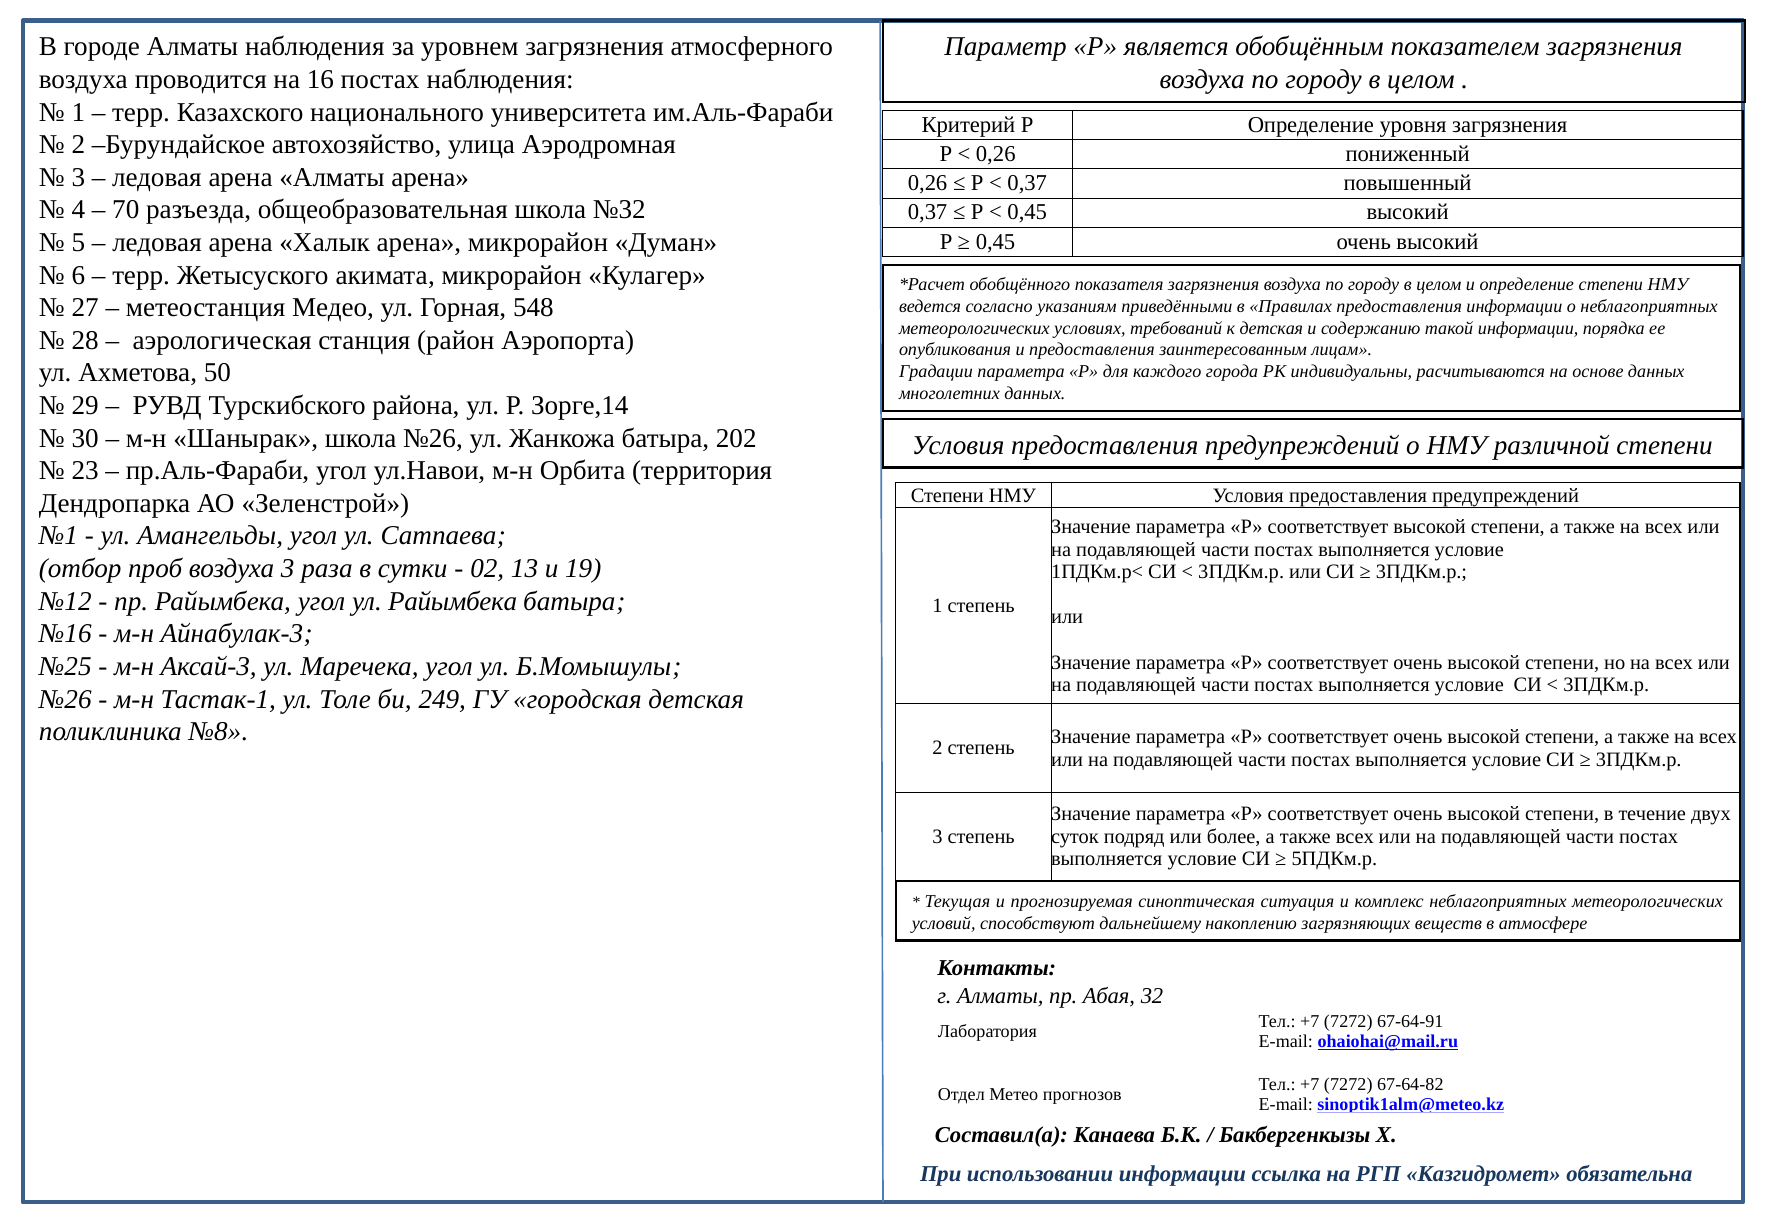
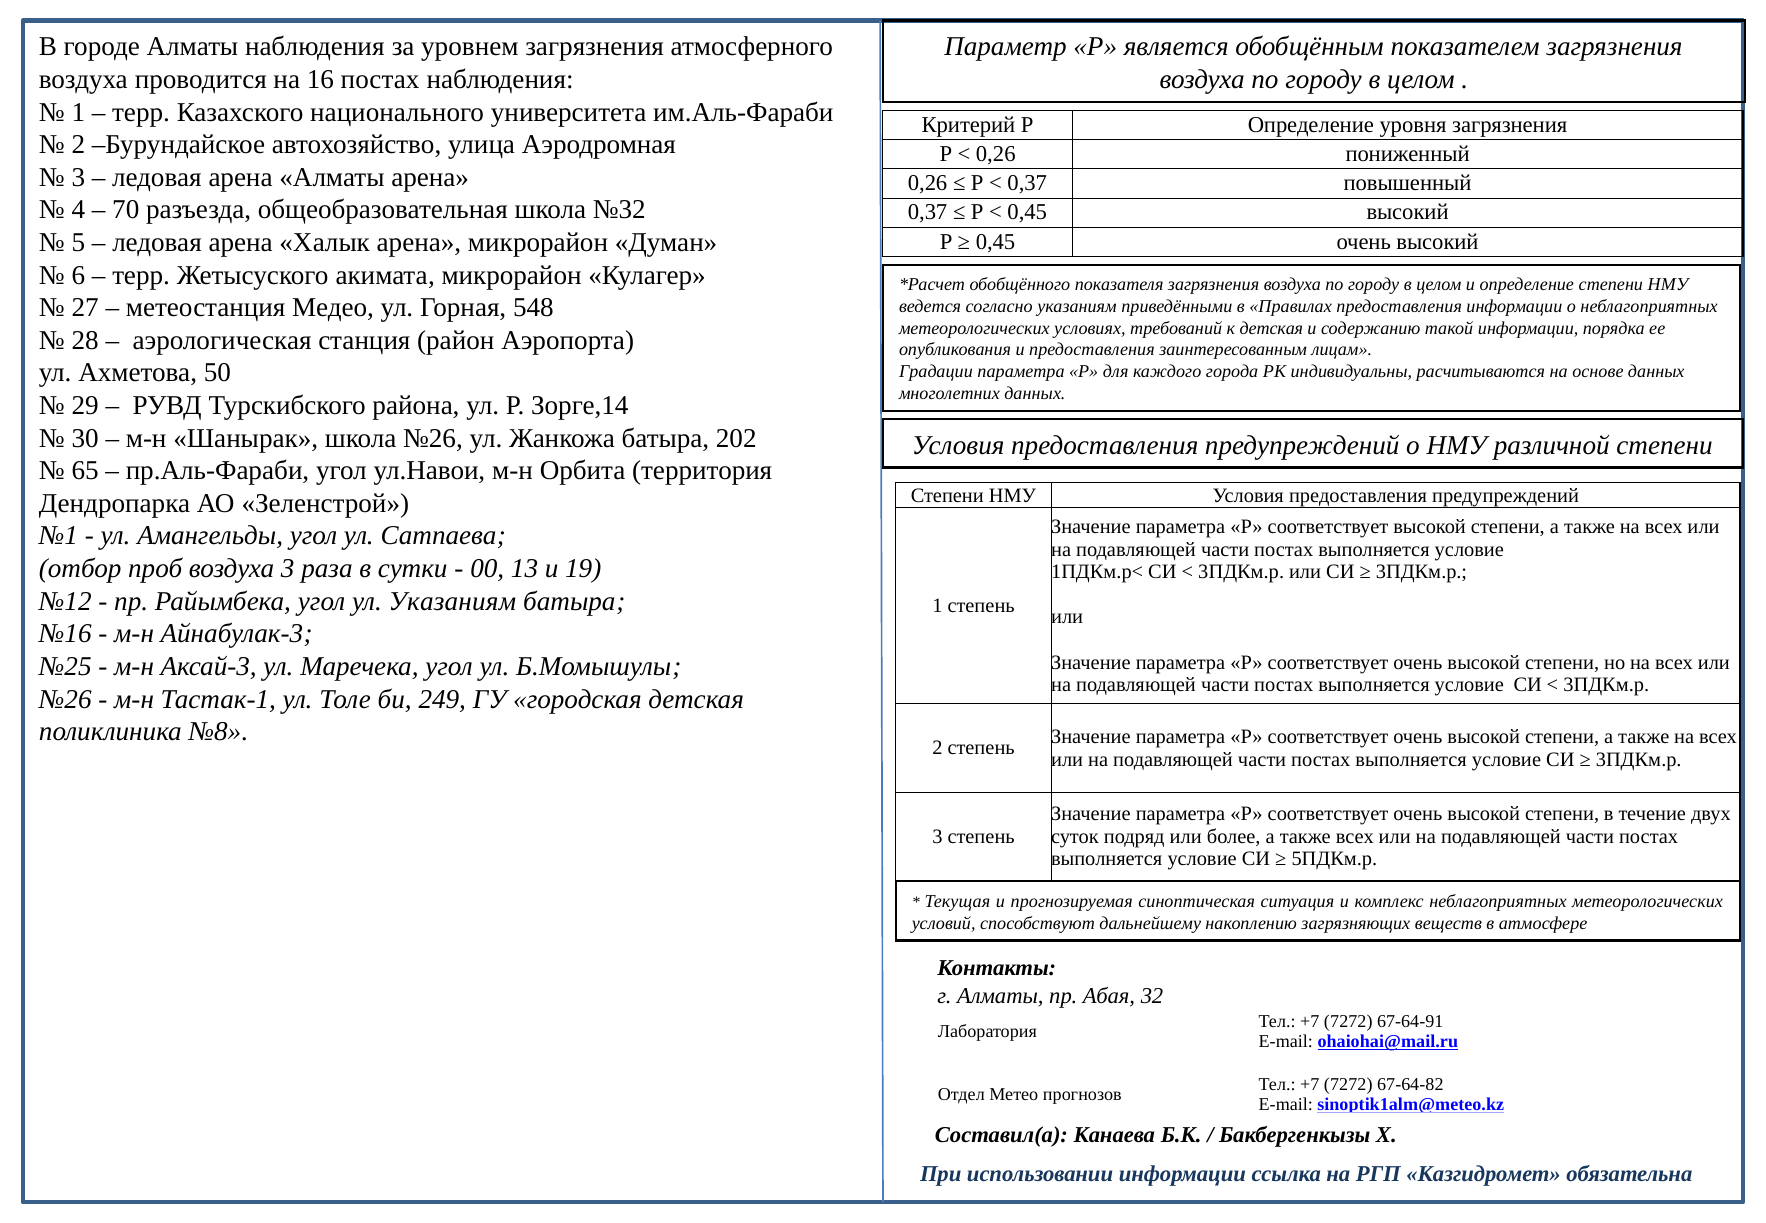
23: 23 -> 65
02: 02 -> 00
ул Райымбека: Райымбека -> Указаниям
